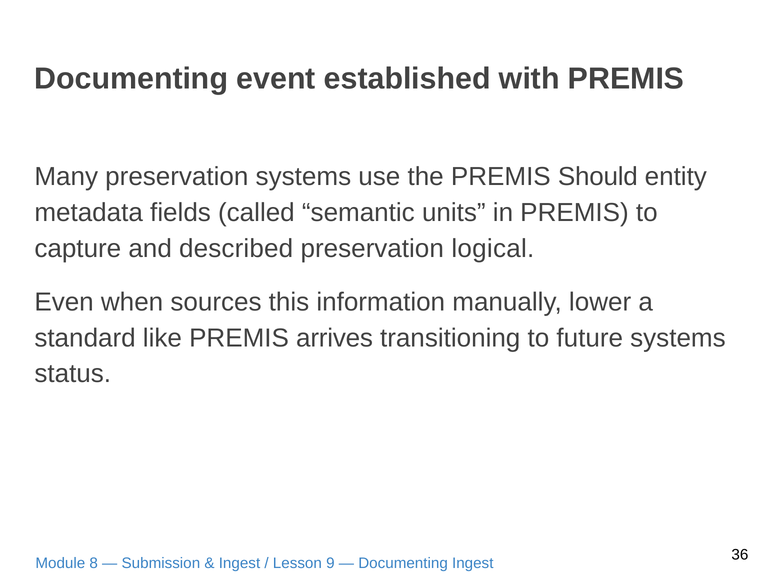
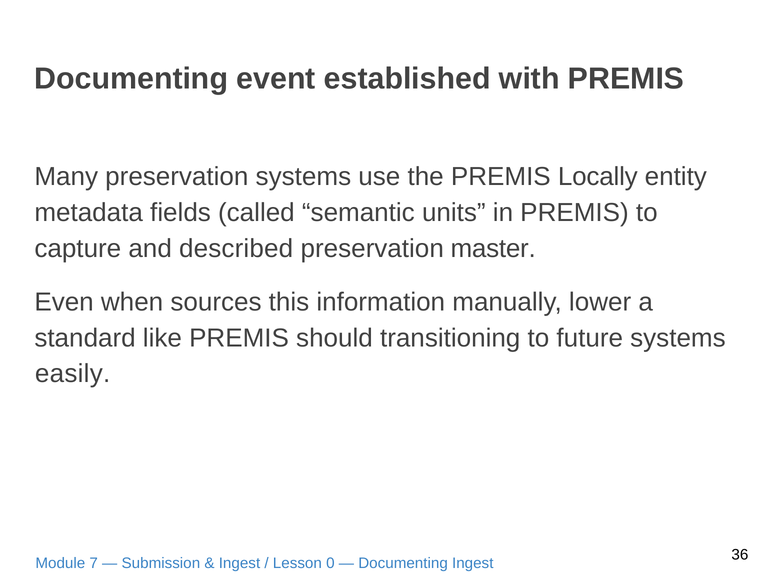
Should: Should -> Locally
logical: logical -> master
arrives: arrives -> should
status: status -> easily
8: 8 -> 7
9: 9 -> 0
